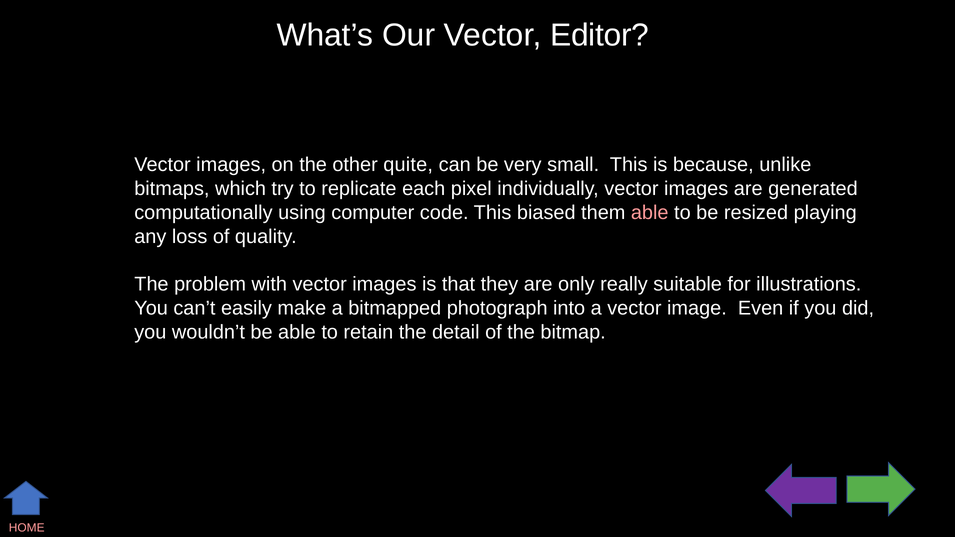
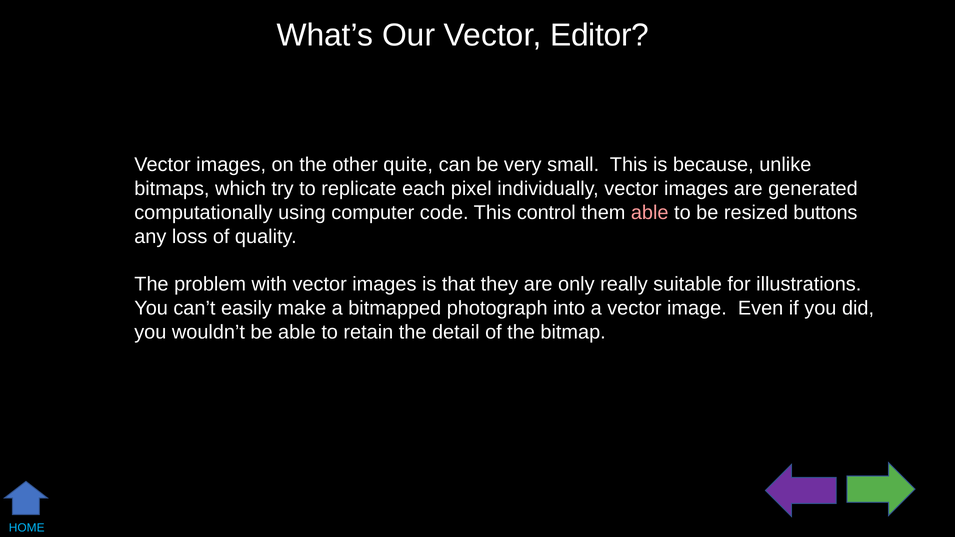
biased: biased -> control
playing: playing -> buttons
HOME colour: pink -> light blue
